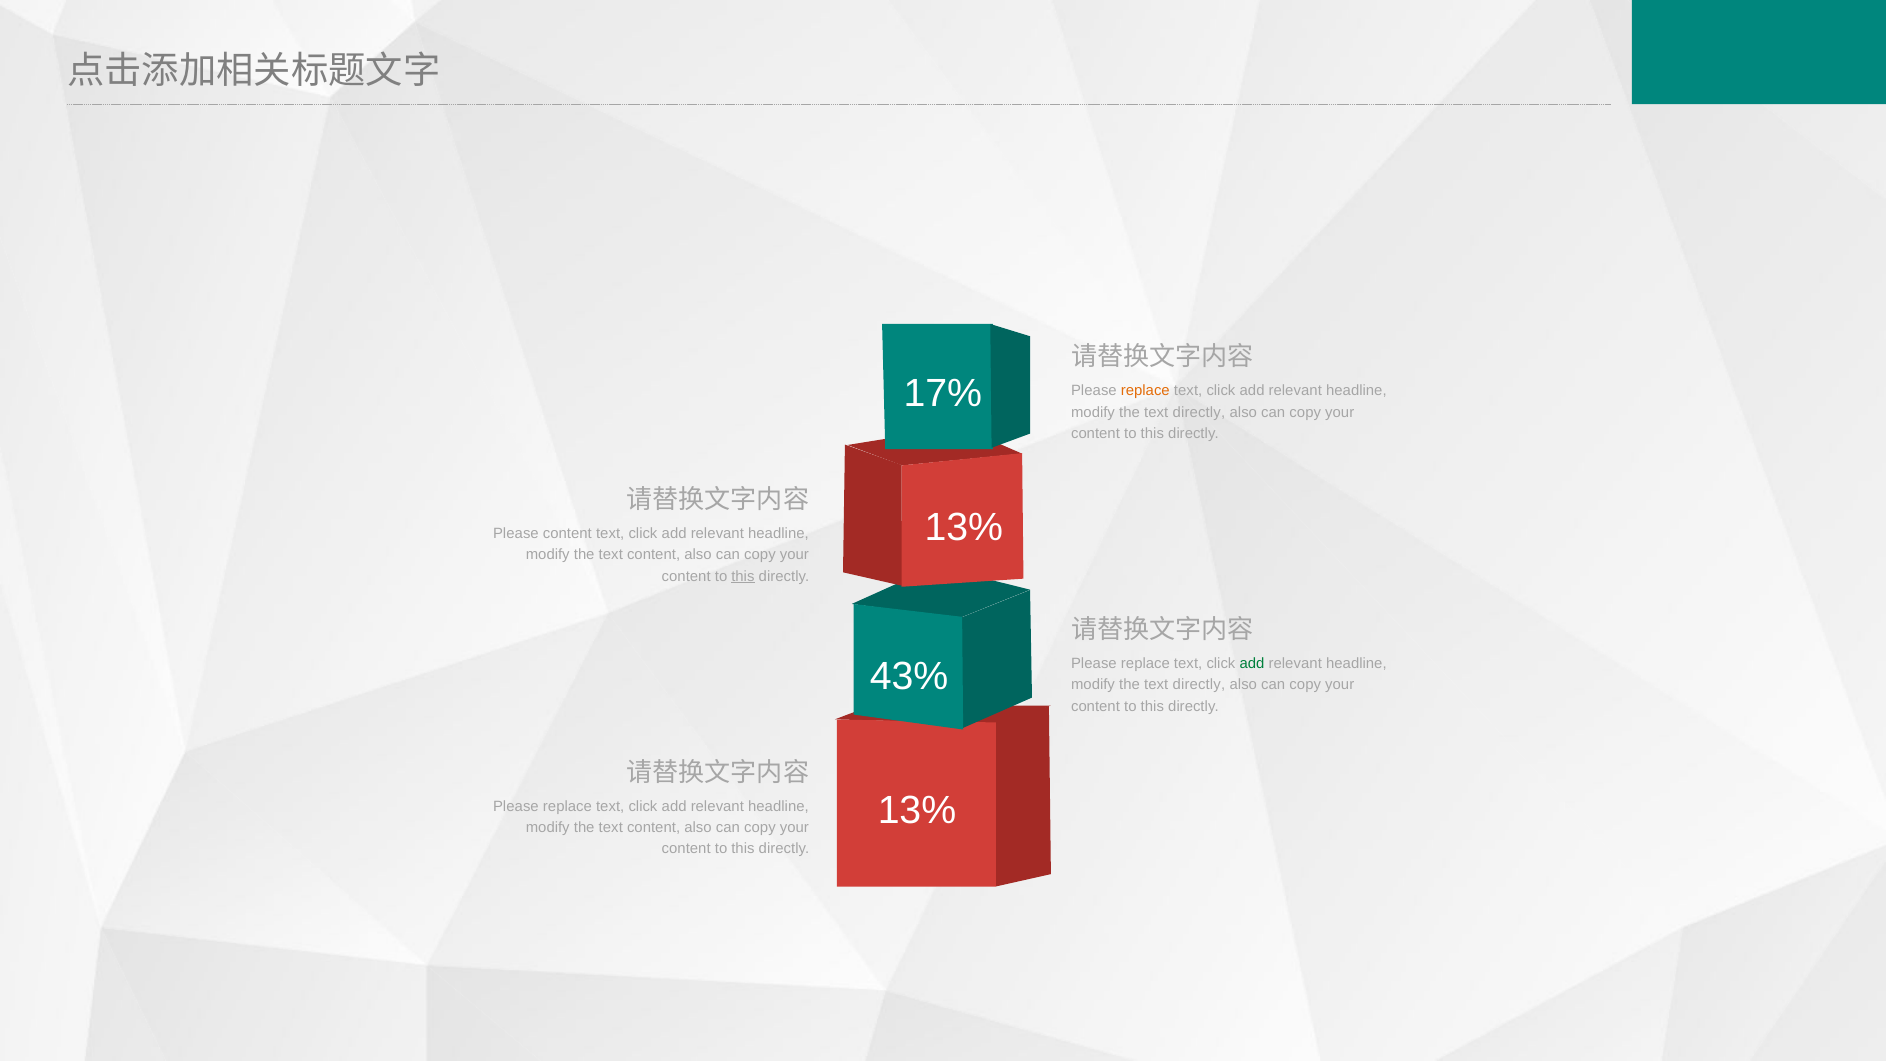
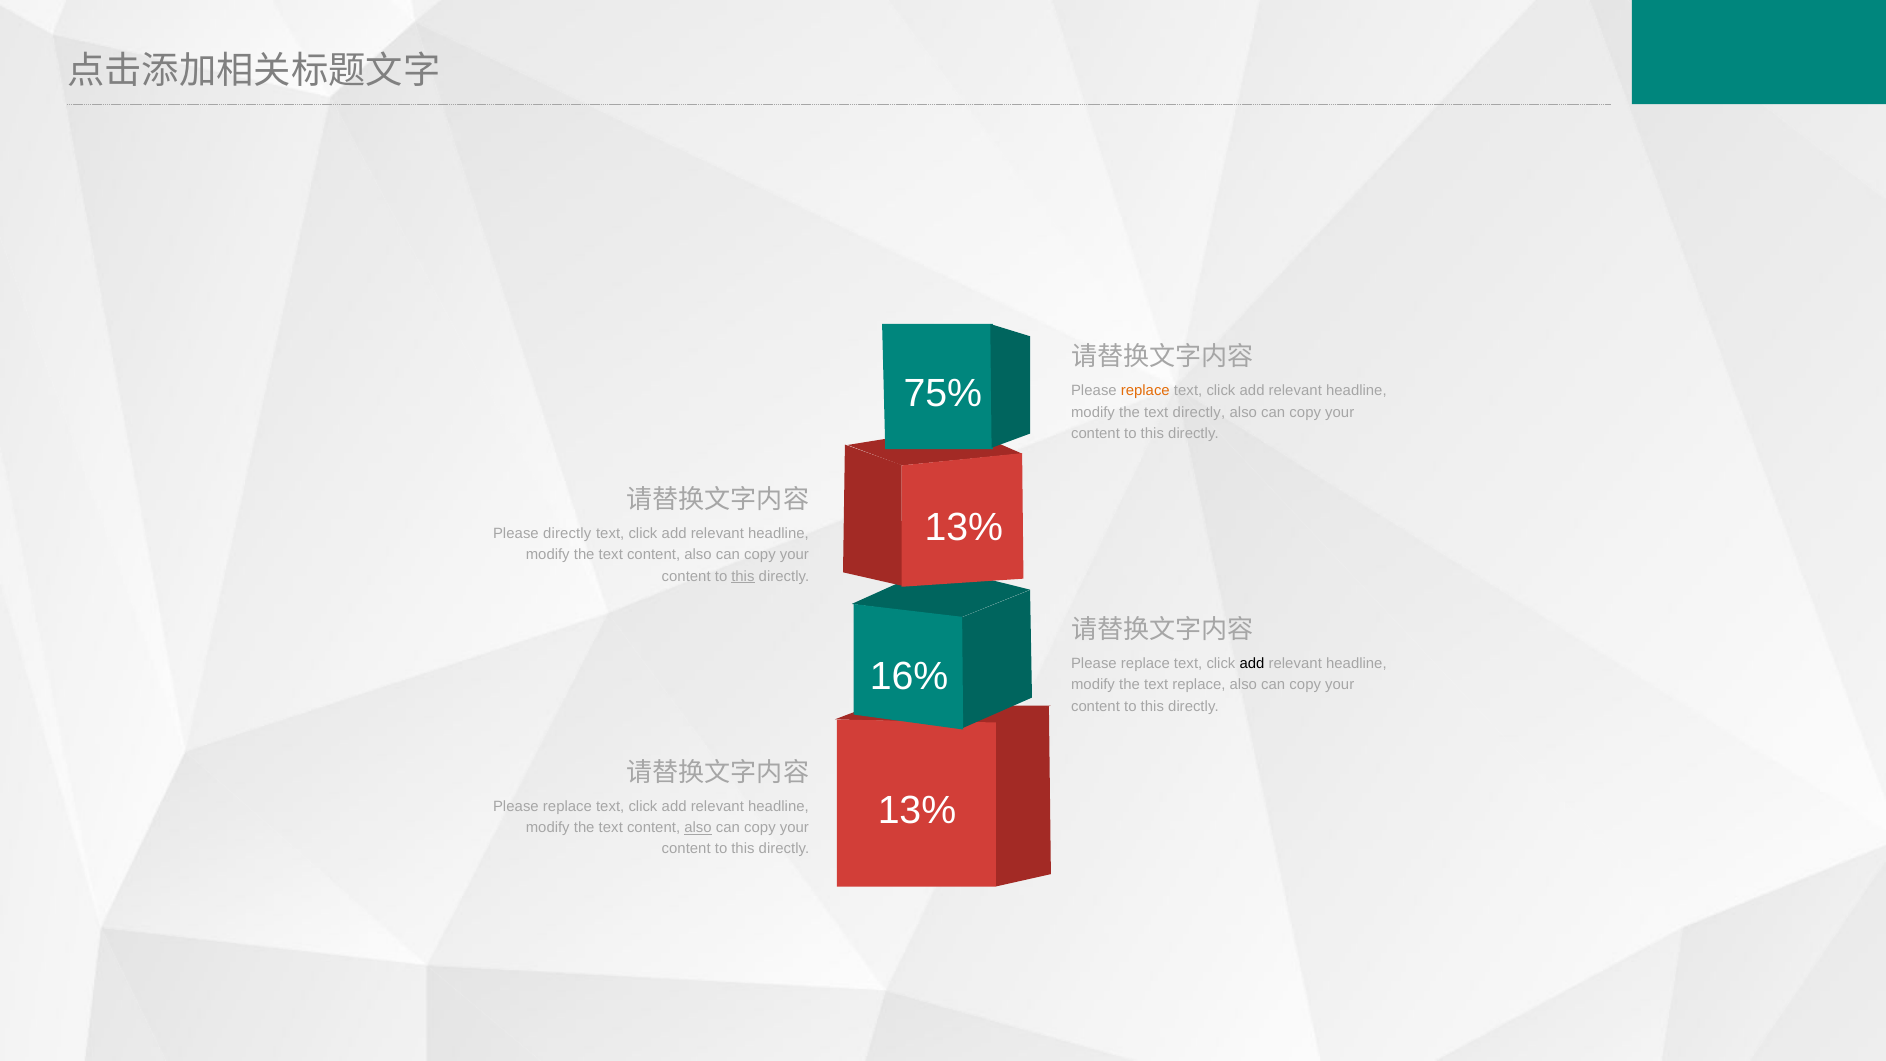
17%: 17% -> 75%
Please content: content -> directly
add at (1252, 663) colour: green -> black
43%: 43% -> 16%
directly at (1199, 685): directly -> replace
also at (698, 827) underline: none -> present
